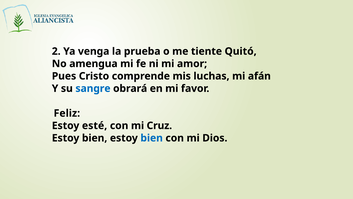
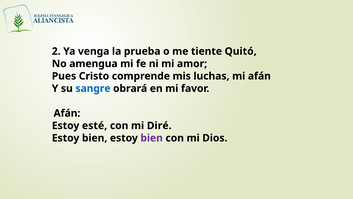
Feliz at (67, 113): Feliz -> Afán
Cruz: Cruz -> Diré
bien at (152, 138) colour: blue -> purple
